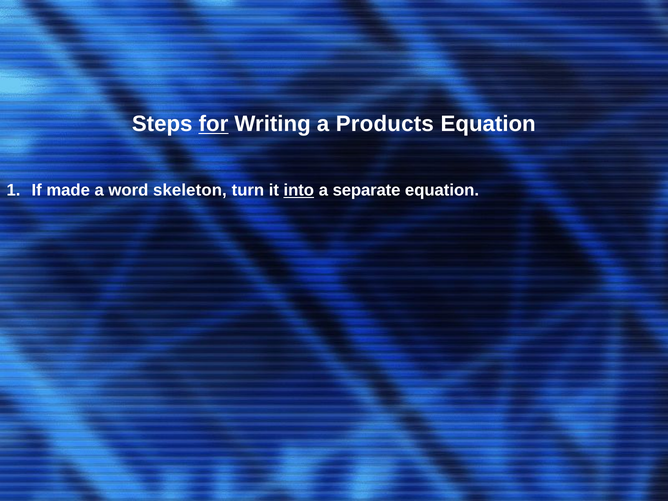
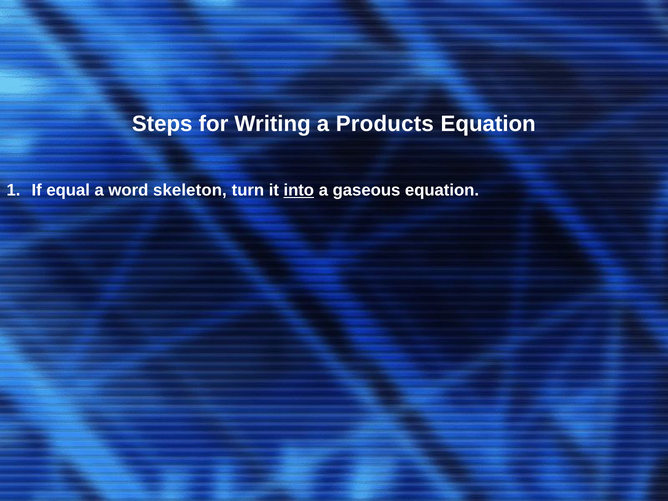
for underline: present -> none
made: made -> equal
separate: separate -> gaseous
